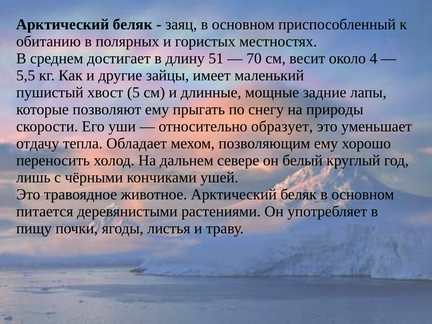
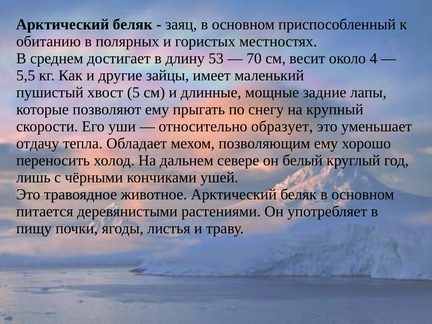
51: 51 -> 53
природы: природы -> крупный
